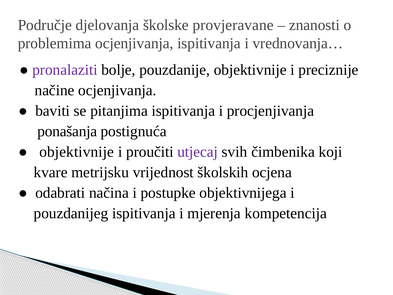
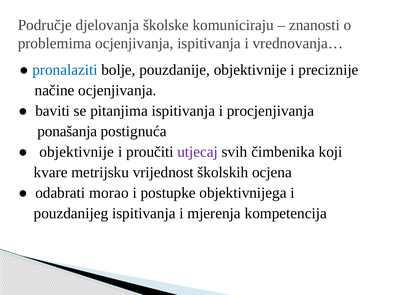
provjeravane: provjeravane -> komuniciraju
pronalaziti colour: purple -> blue
načina: načina -> morao
